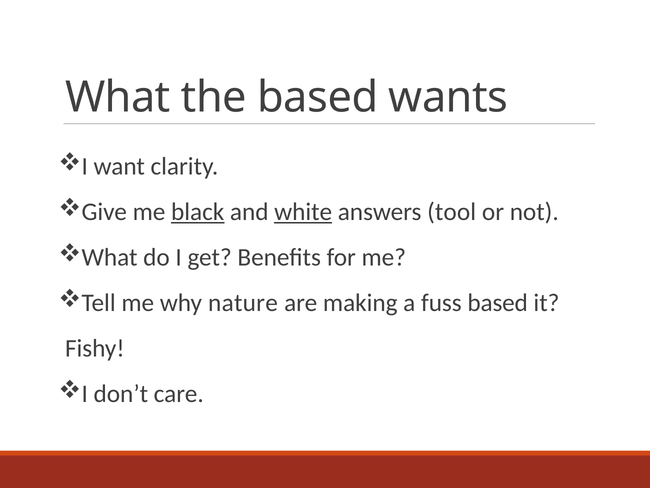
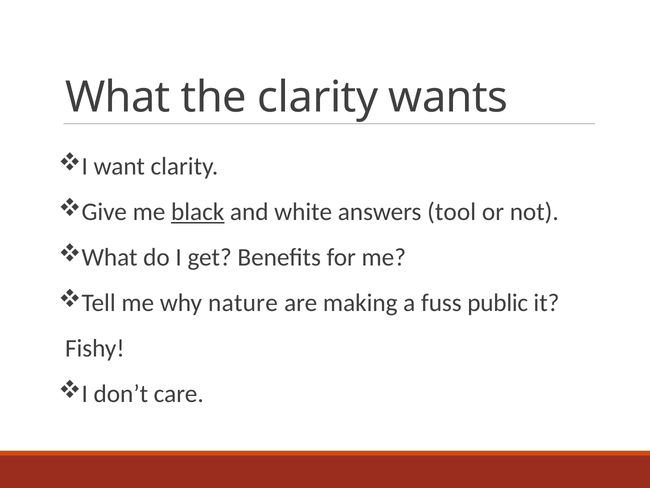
the based: based -> clarity
white underline: present -> none
fuss based: based -> public
